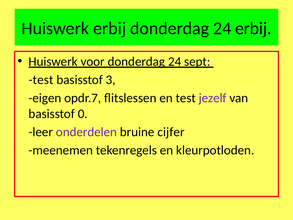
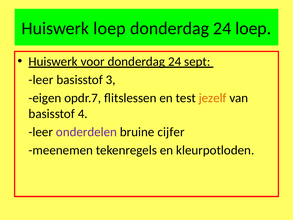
Huiswerk erbij: erbij -> loep
24 erbij: erbij -> loep
test at (41, 80): test -> leer
jezelf colour: purple -> orange
0: 0 -> 4
